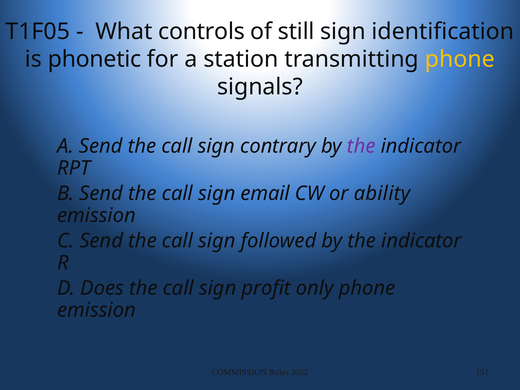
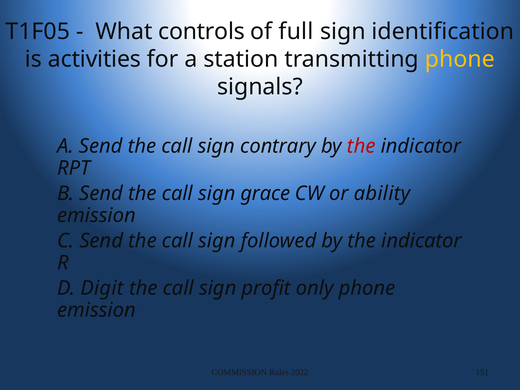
still: still -> full
phonetic: phonetic -> activities
the at (361, 146) colour: purple -> red
email: email -> grace
Does: Does -> Digit
